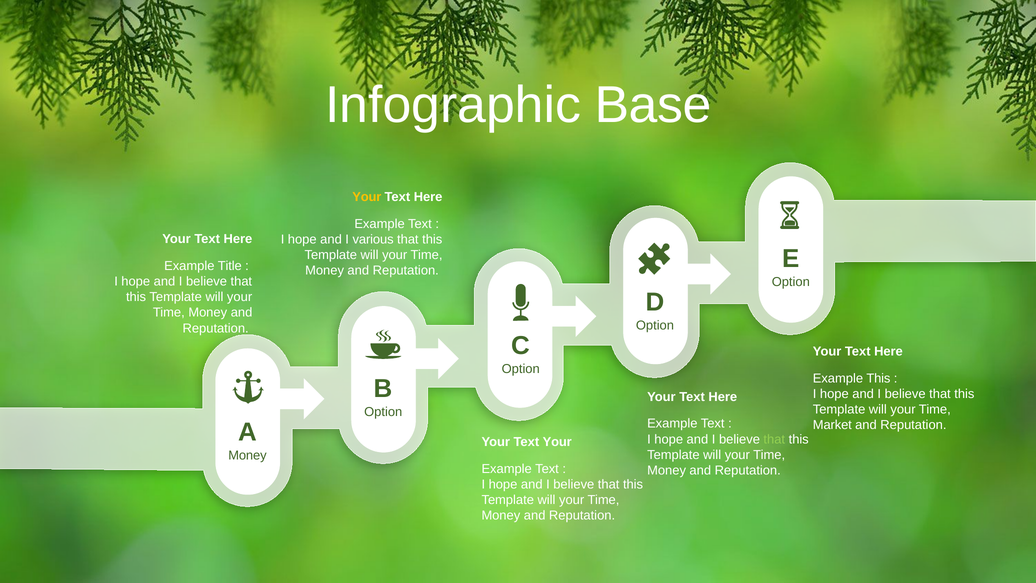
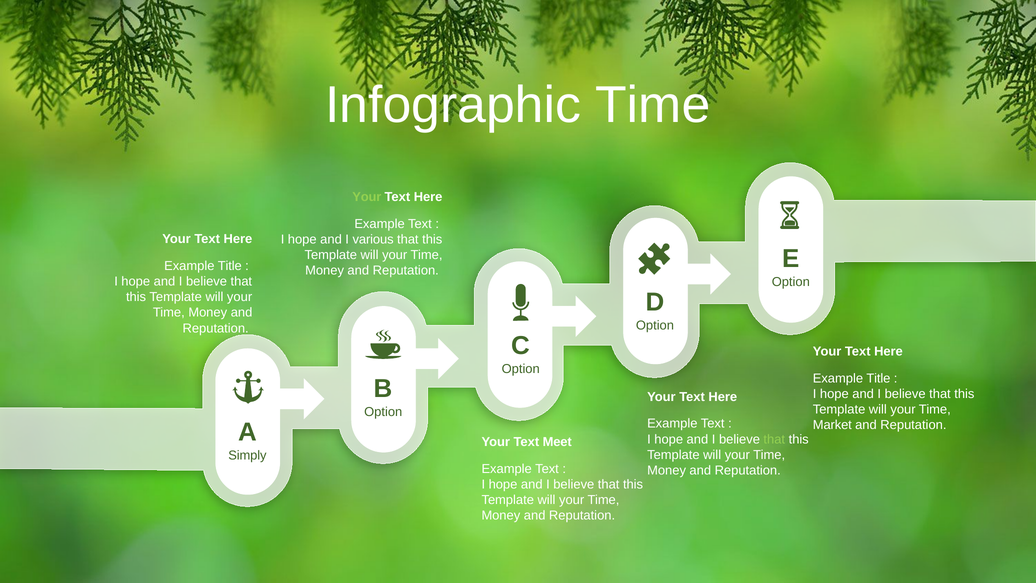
Infographic Base: Base -> Time
Your at (367, 197) colour: yellow -> light green
This at (878, 378): This -> Title
Text Your: Your -> Meet
Money at (247, 455): Money -> Simply
